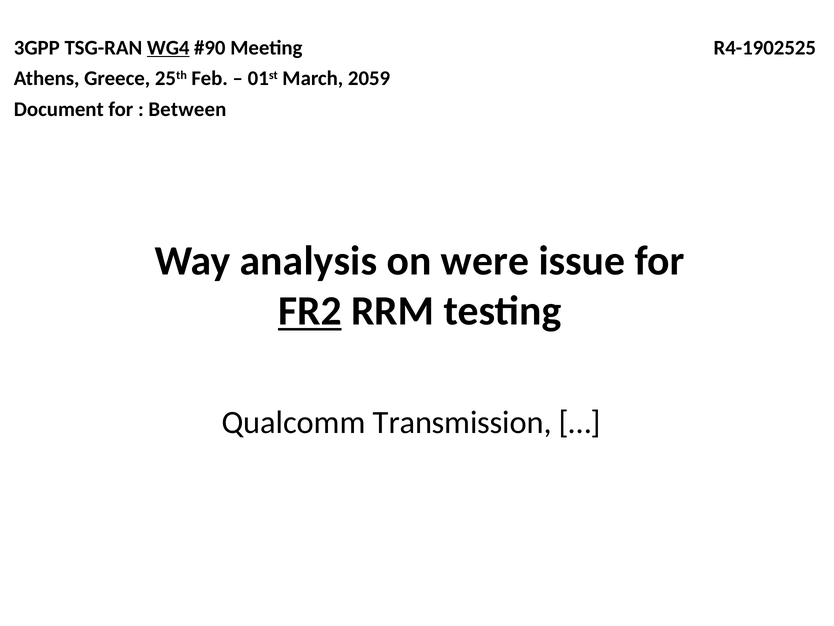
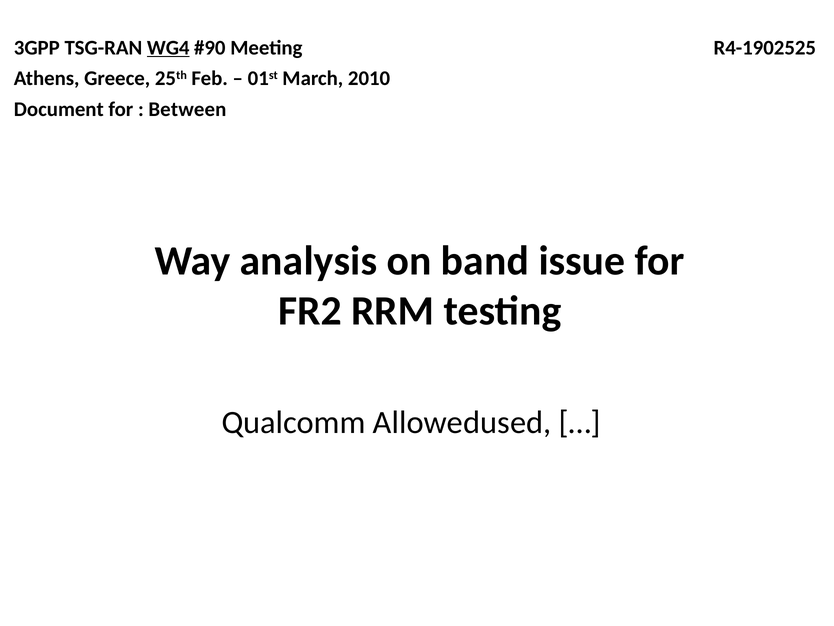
2059: 2059 -> 2010
were: were -> band
FR2 underline: present -> none
Transmission: Transmission -> Allowedused
